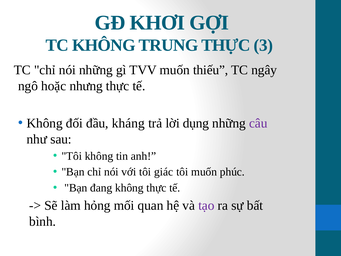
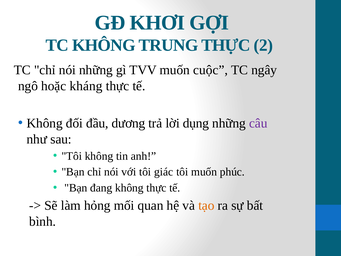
3: 3 -> 2
thiếu: thiếu -> cuộc
nhưng: nhưng -> kháng
kháng: kháng -> dương
tạo colour: purple -> orange
